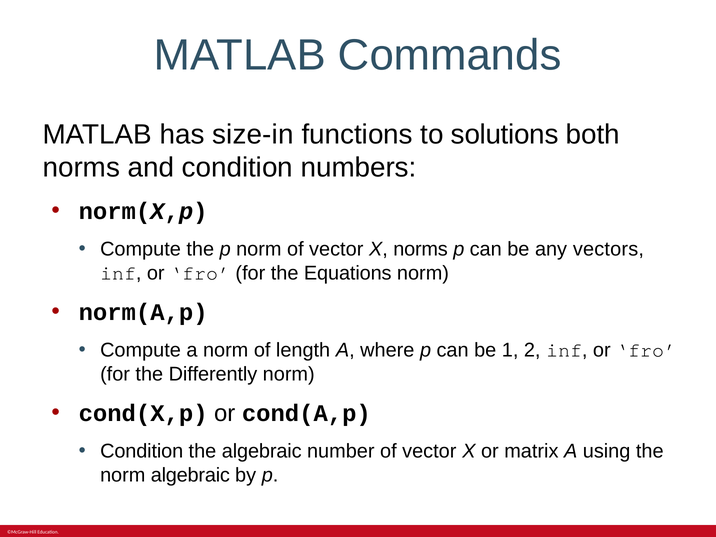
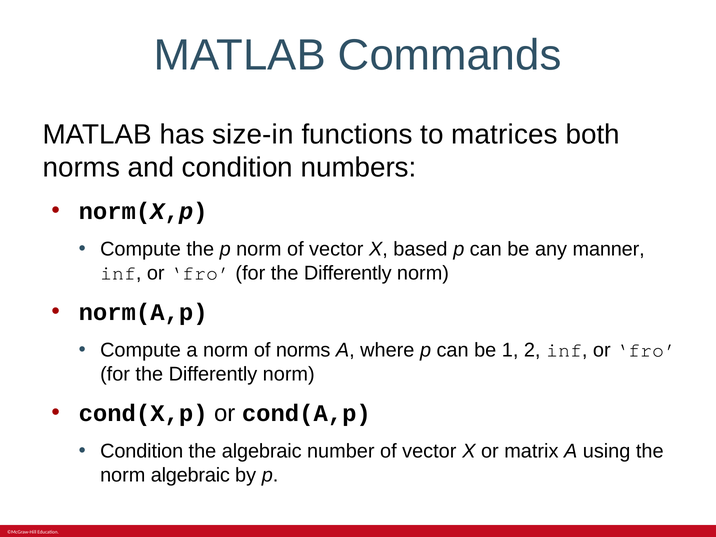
solutions: solutions -> matrices
X norms: norms -> based
vectors: vectors -> manner
Equations at (348, 273): Equations -> Differently
of length: length -> norms
